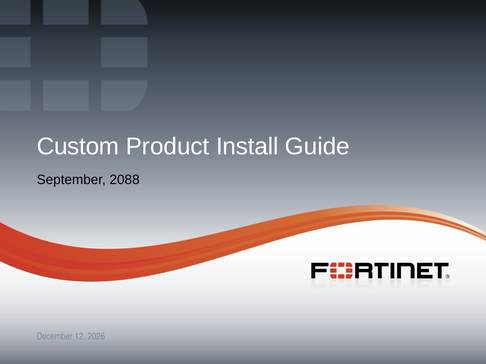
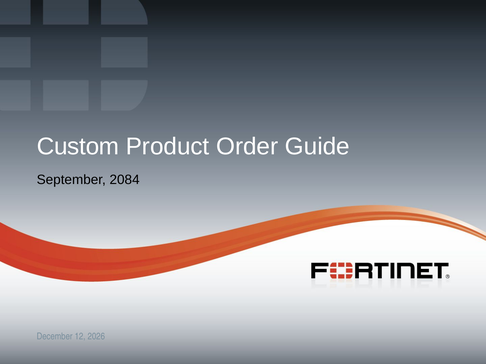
Install: Install -> Order
2088: 2088 -> 2084
